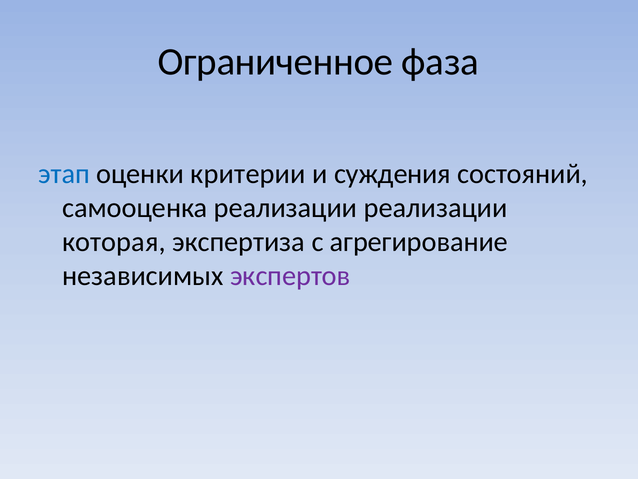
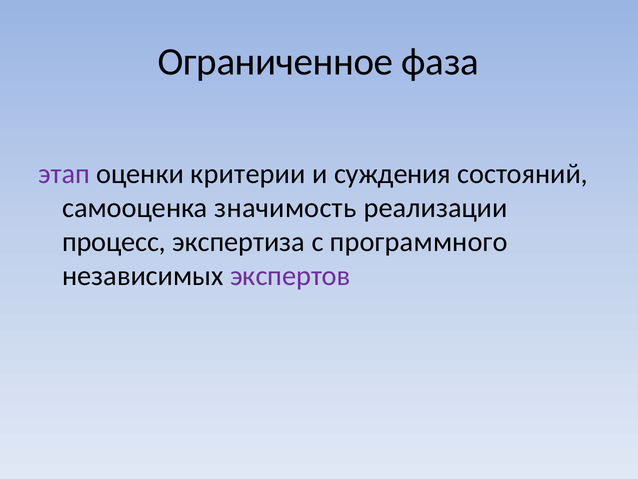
этап colour: blue -> purple
самооценка реализации: реализации -> значимость
которая: которая -> процесс
агрегирование: агрегирование -> программного
